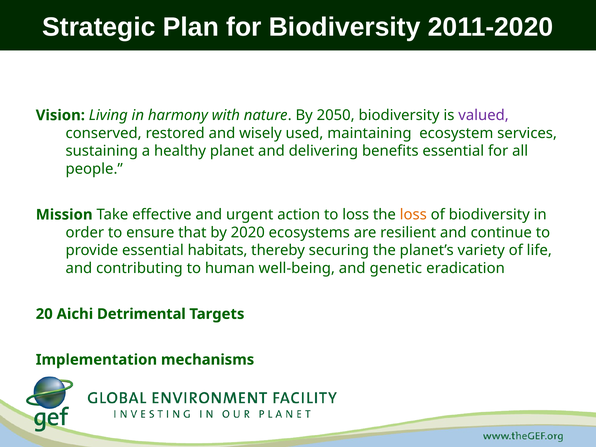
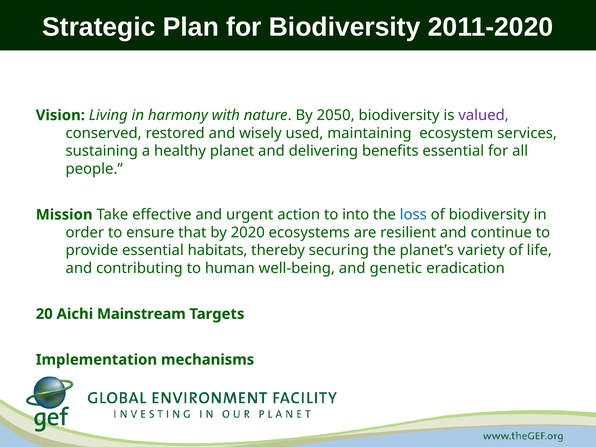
to loss: loss -> into
loss at (413, 215) colour: orange -> blue
Detrimental: Detrimental -> Mainstream
